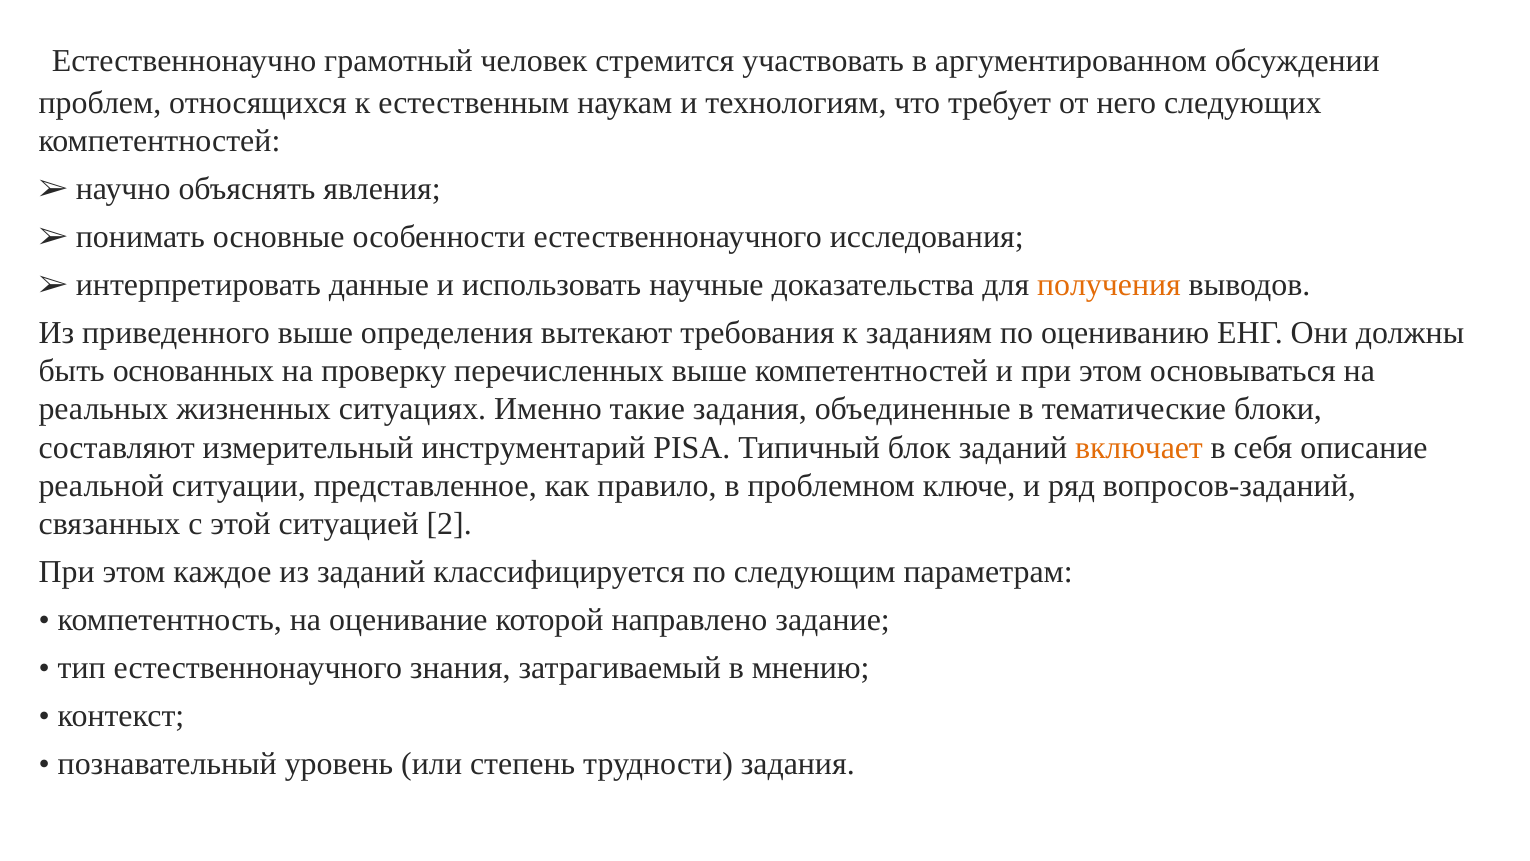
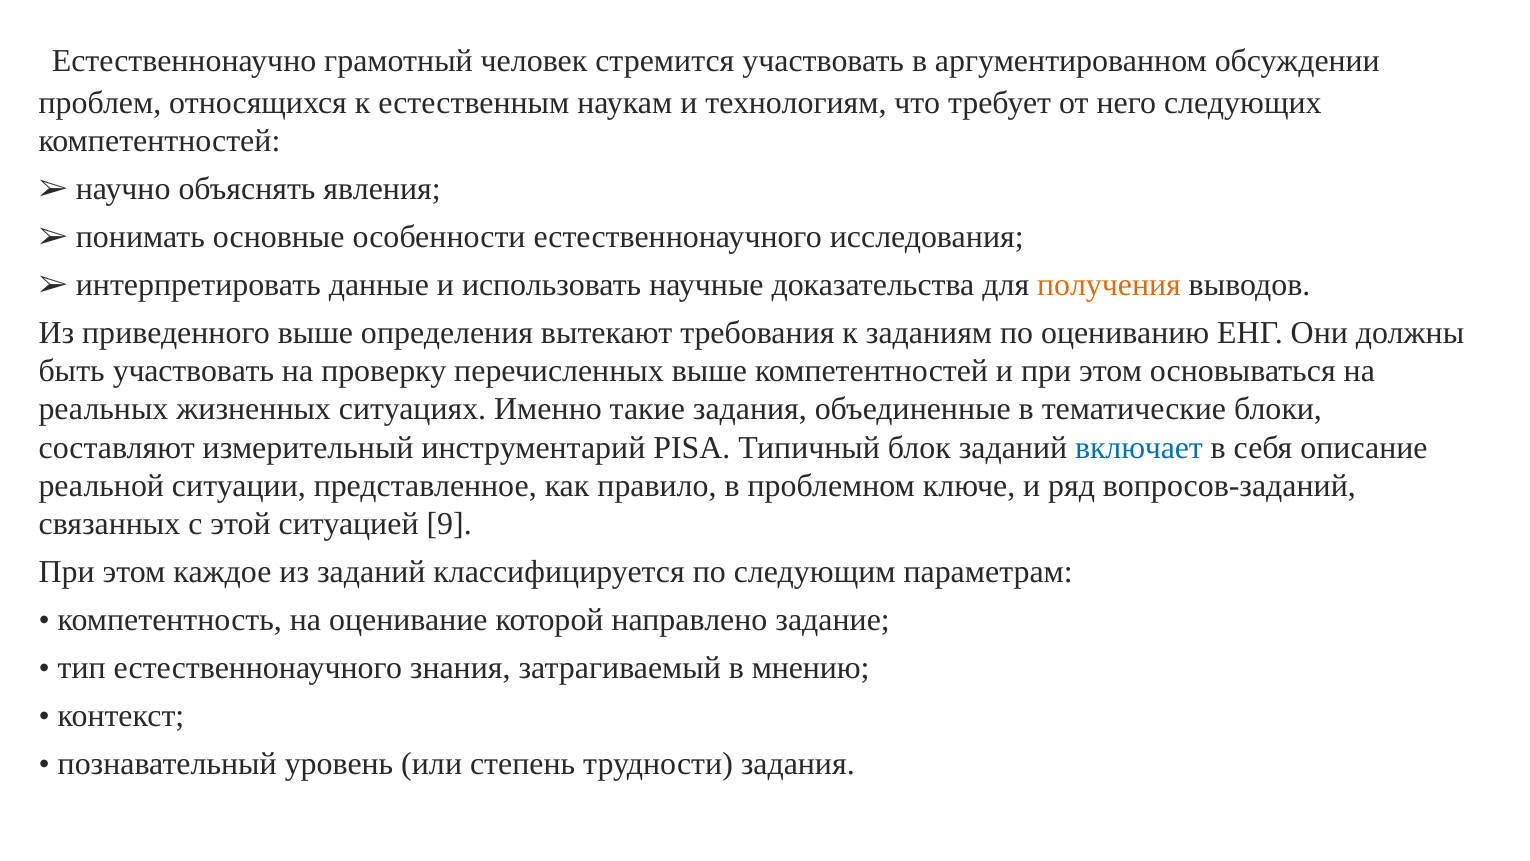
быть основанных: основанных -> участвовать
включает colour: orange -> blue
2: 2 -> 9
